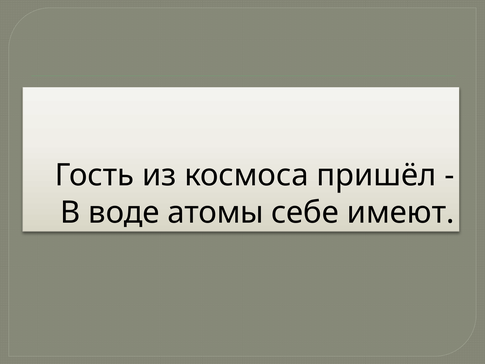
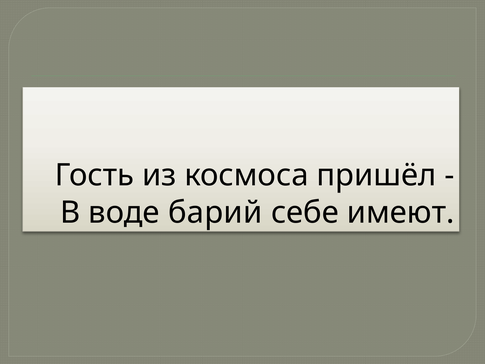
атомы: атомы -> барий
